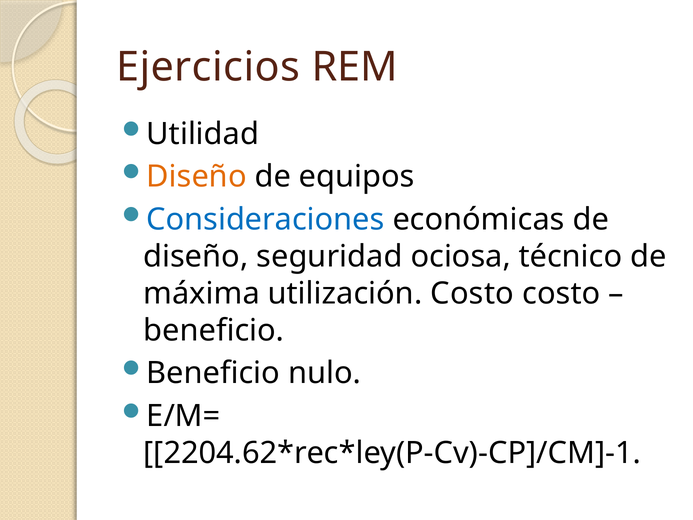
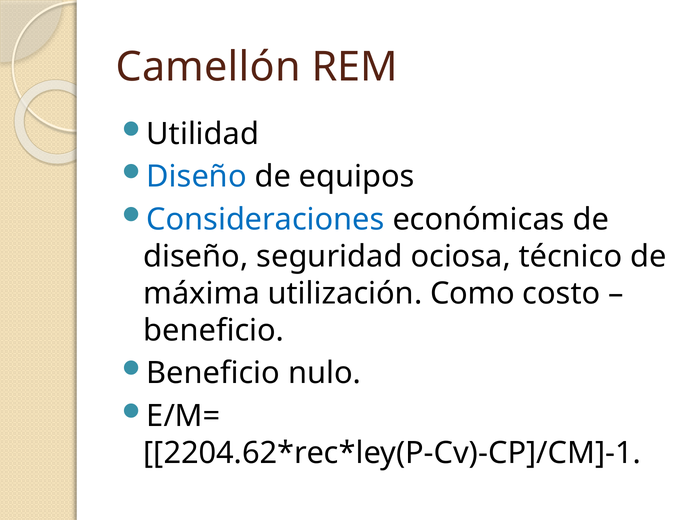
Ejercicios: Ejercicios -> Camellón
Diseño at (197, 177) colour: orange -> blue
utilización Costo: Costo -> Como
